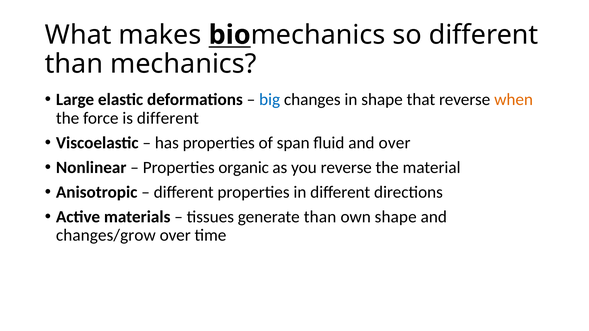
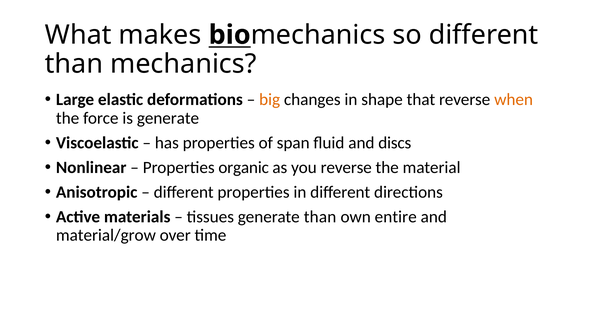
big colour: blue -> orange
is different: different -> generate
and over: over -> discs
own shape: shape -> entire
changes/grow: changes/grow -> material/grow
